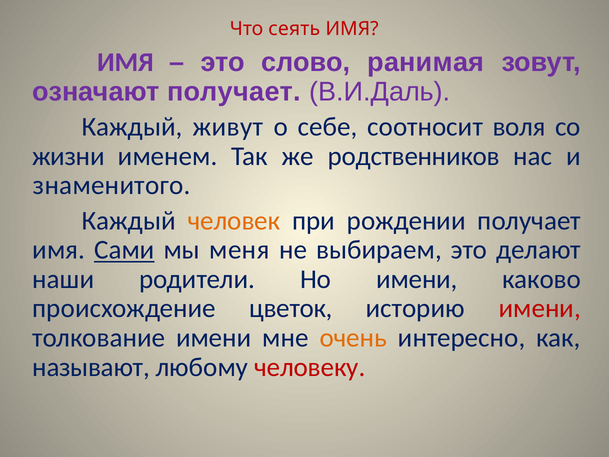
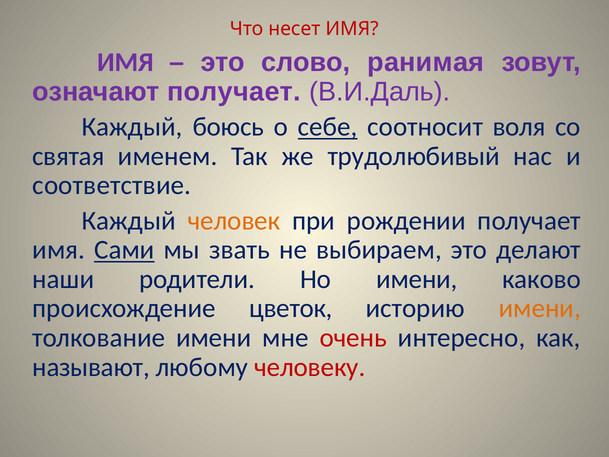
сеять: сеять -> несет
живут: живут -> боюсь
себе underline: none -> present
жизни: жизни -> святая
родственников: родственников -> трудолюбивый
знаменитого: знаменитого -> соответствие
меня: меня -> звать
имени at (540, 308) colour: red -> orange
очень colour: orange -> red
